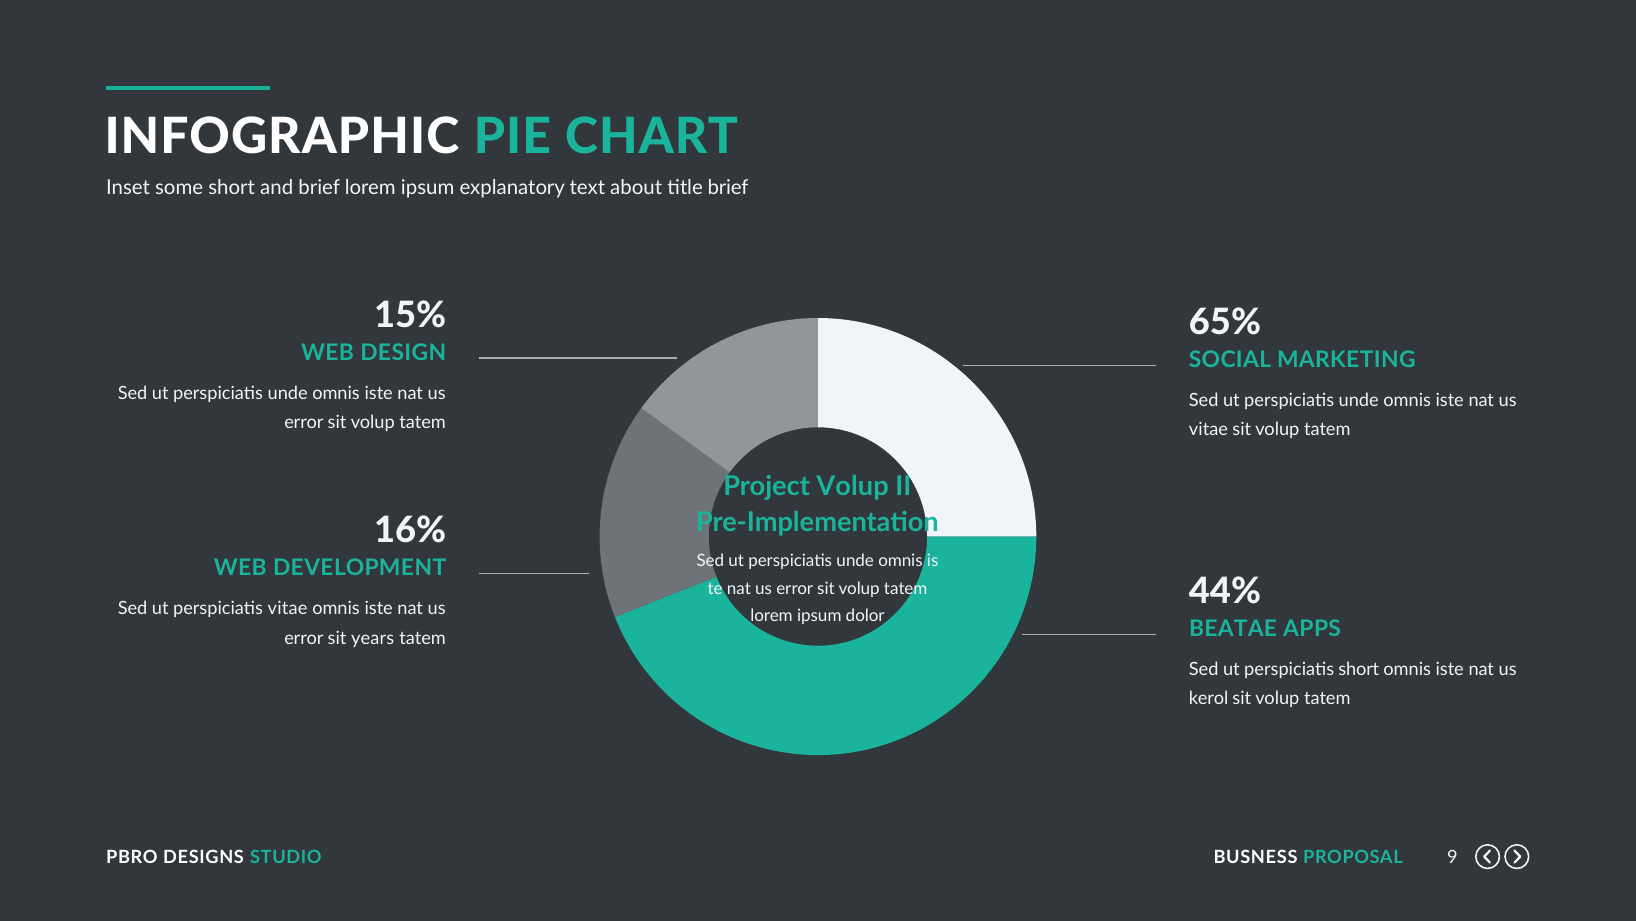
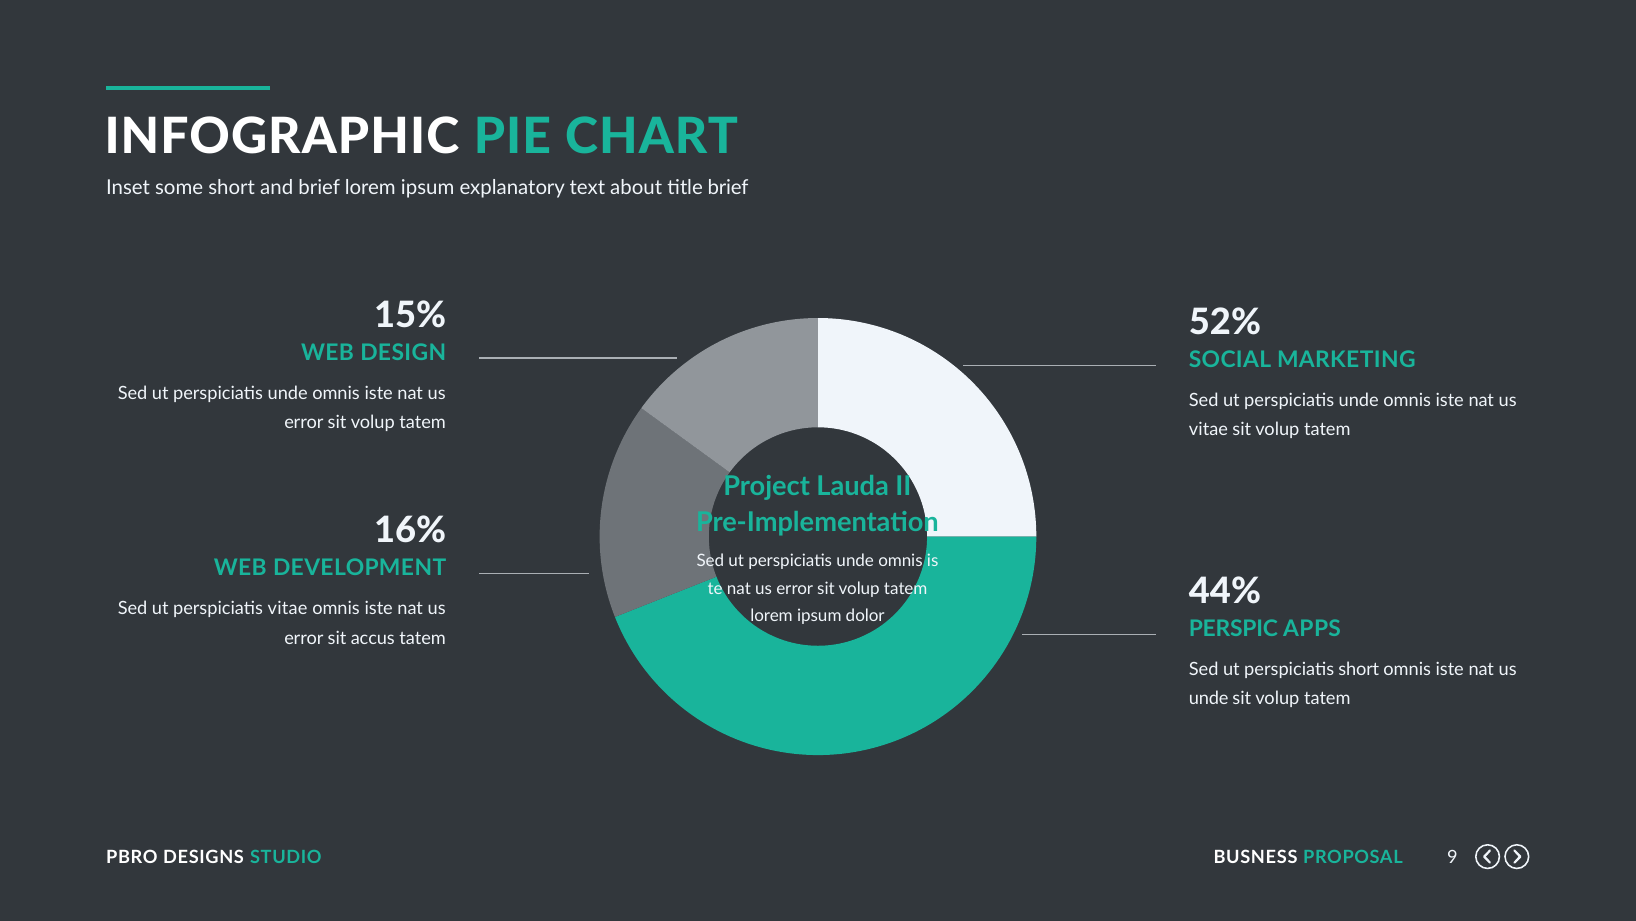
65%: 65% -> 52%
Project Volup: Volup -> Lauda
BEATAE: BEATAE -> PERSPIC
years: years -> accus
kerol at (1209, 698): kerol -> unde
